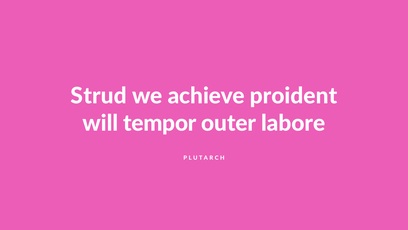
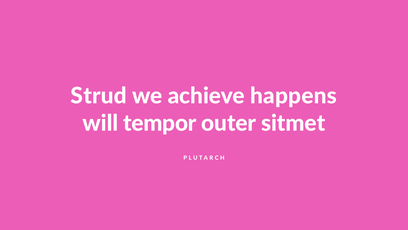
proident: proident -> happens
labore: labore -> sitmet
